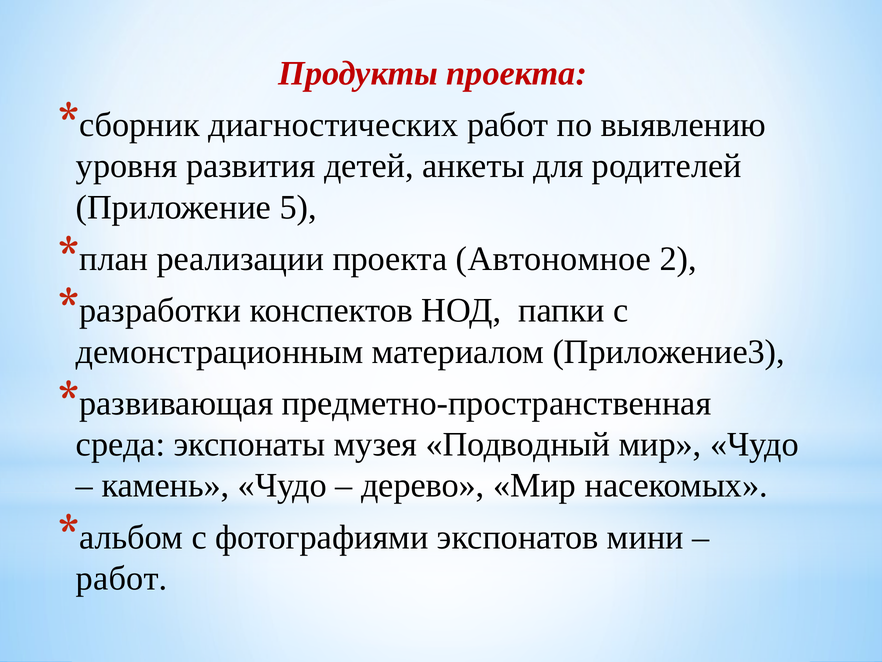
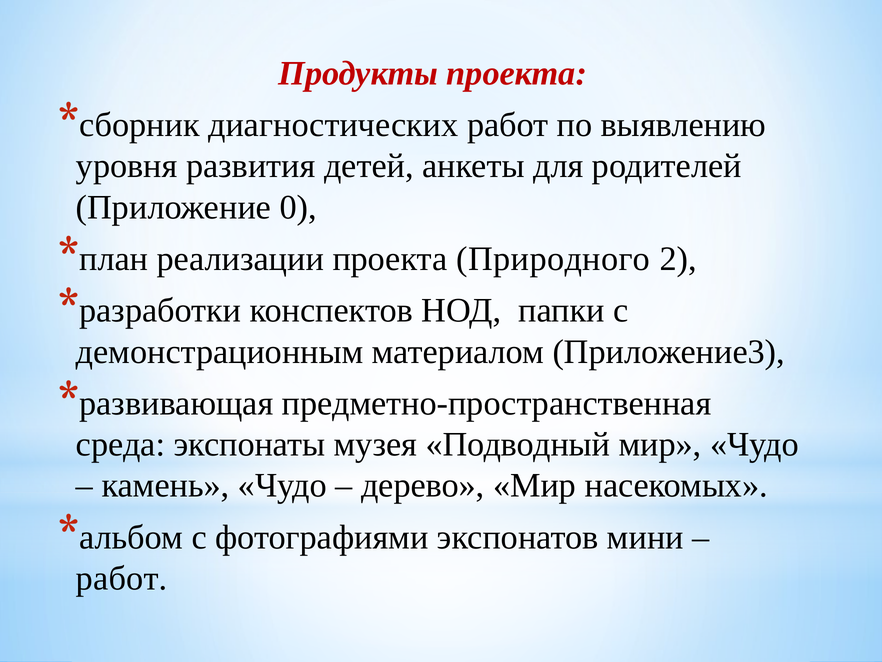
5: 5 -> 0
Автономное: Автономное -> Природного
